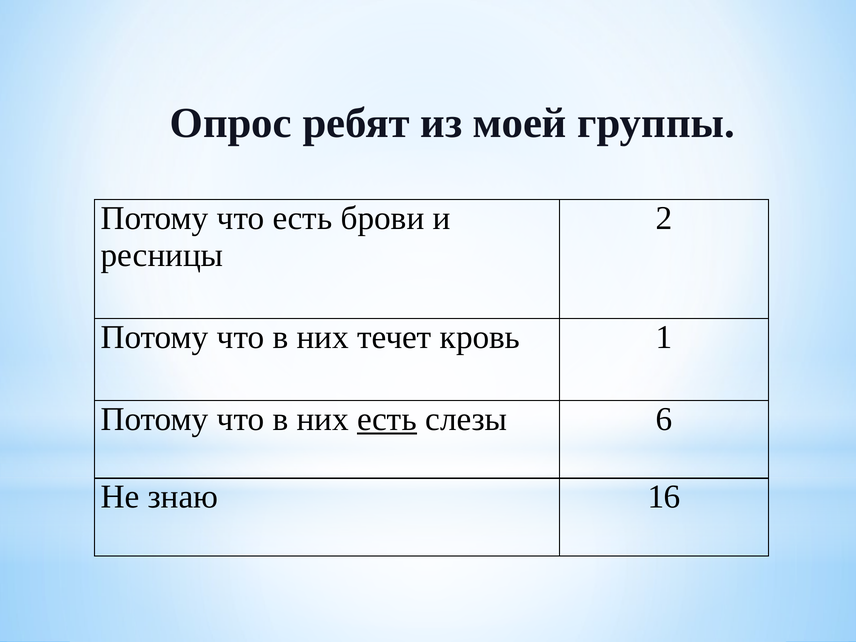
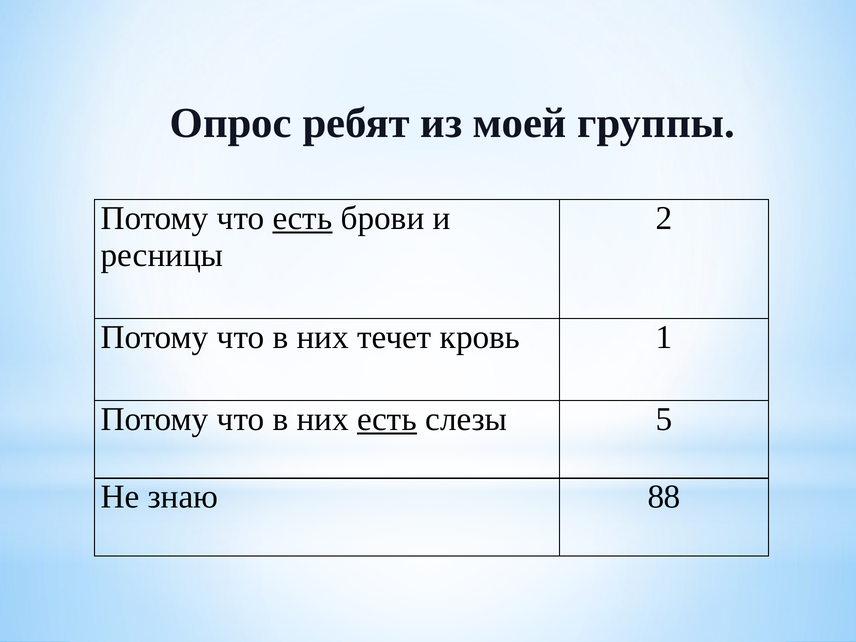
есть at (302, 218) underline: none -> present
6: 6 -> 5
16: 16 -> 88
